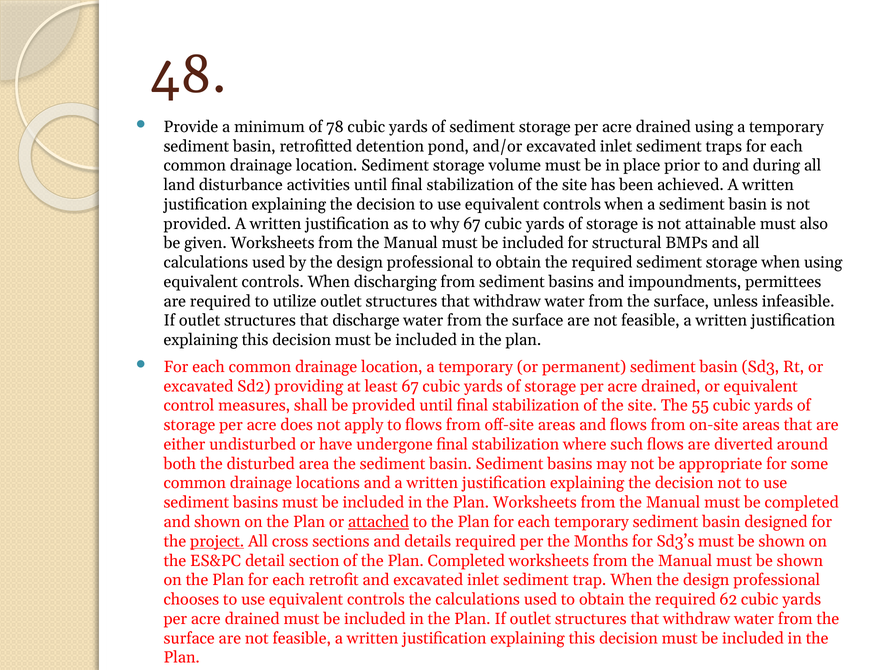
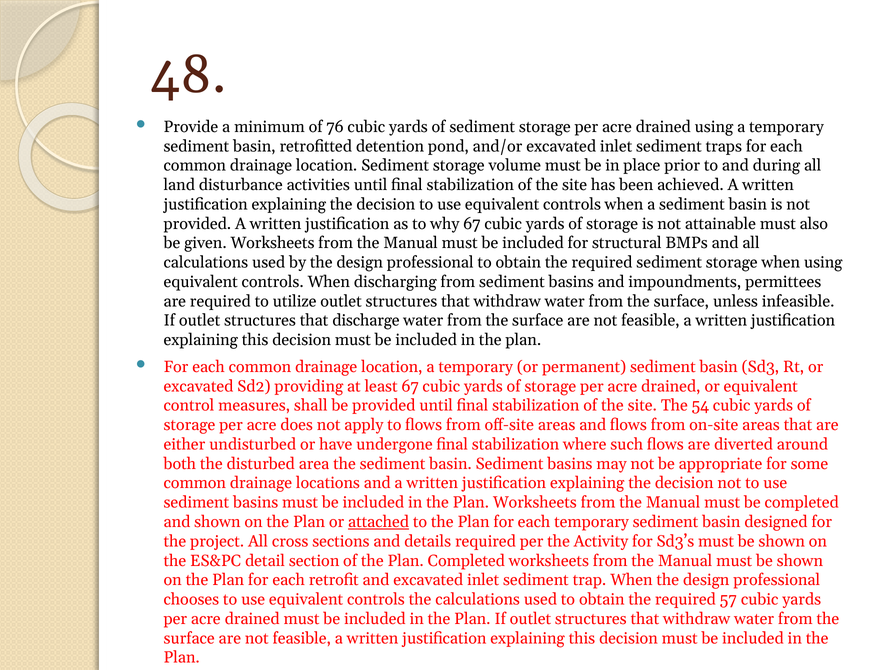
78: 78 -> 76
55: 55 -> 54
project underline: present -> none
Months: Months -> Activity
62: 62 -> 57
